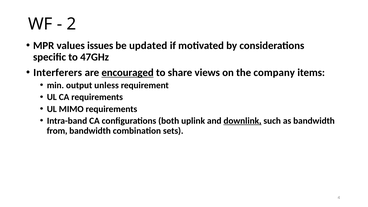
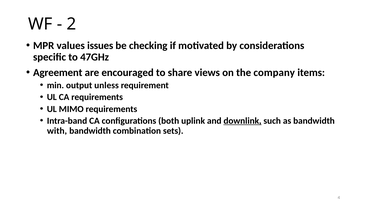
updated: updated -> checking
Interferers: Interferers -> Agreement
encouraged underline: present -> none
from: from -> with
